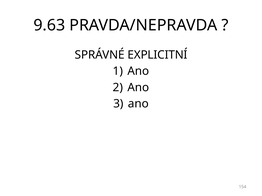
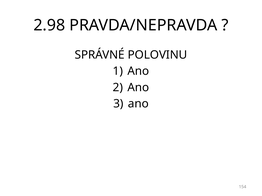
9.63: 9.63 -> 2.98
EXPLICITNÍ: EXPLICITNÍ -> POLOVINU
